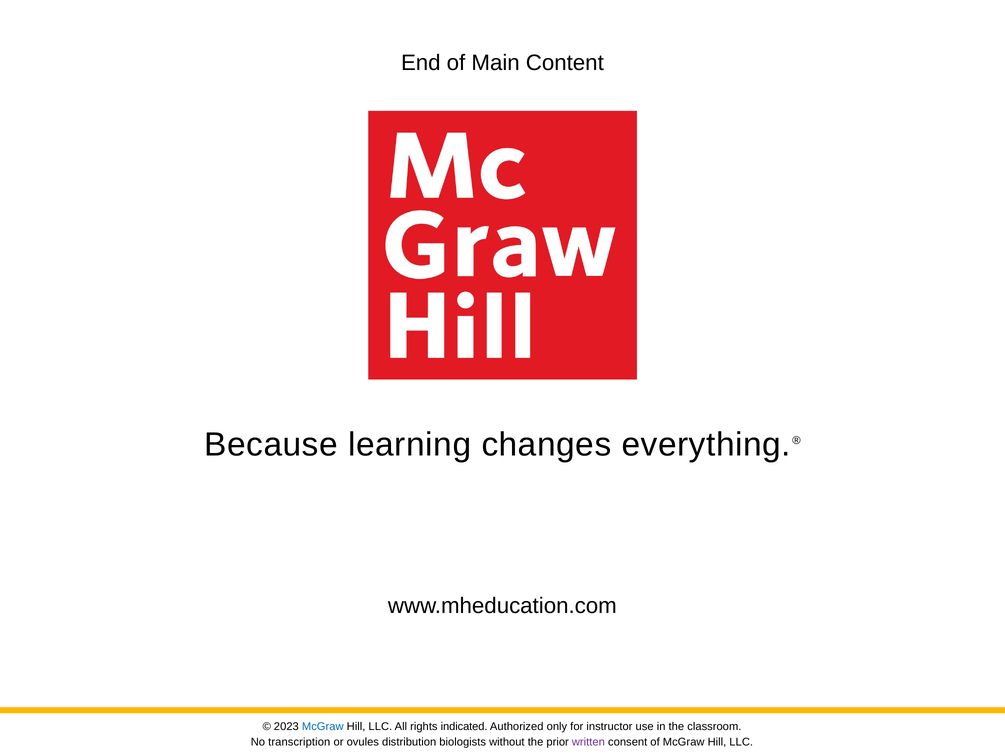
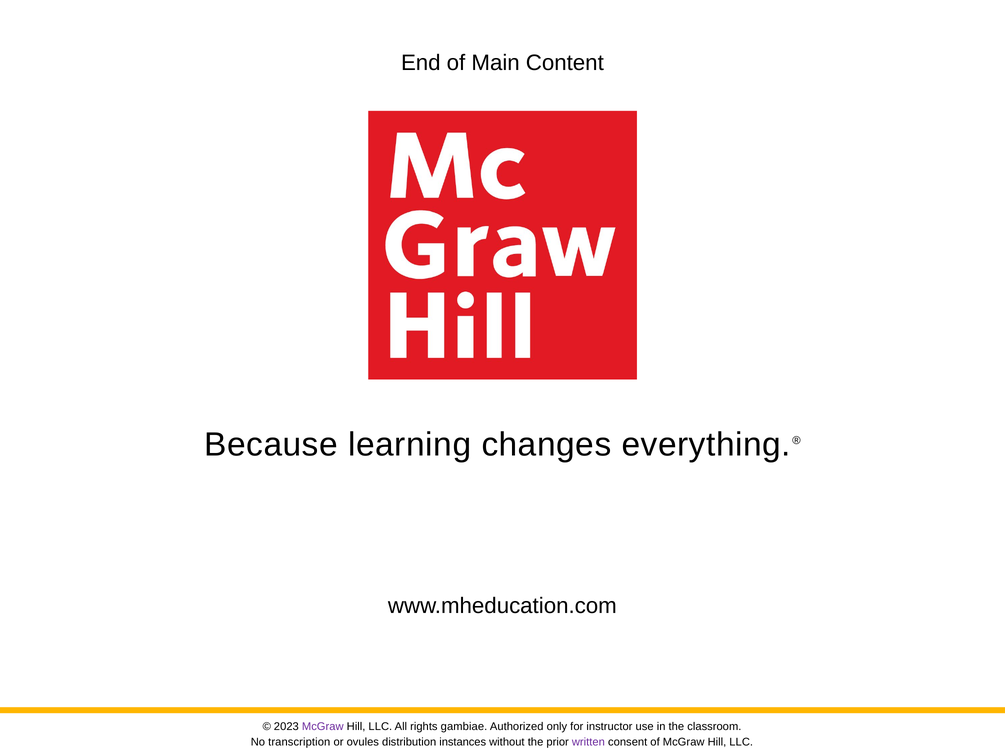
McGraw at (323, 726) colour: blue -> purple
indicated: indicated -> gambiae
biologists: biologists -> instances
